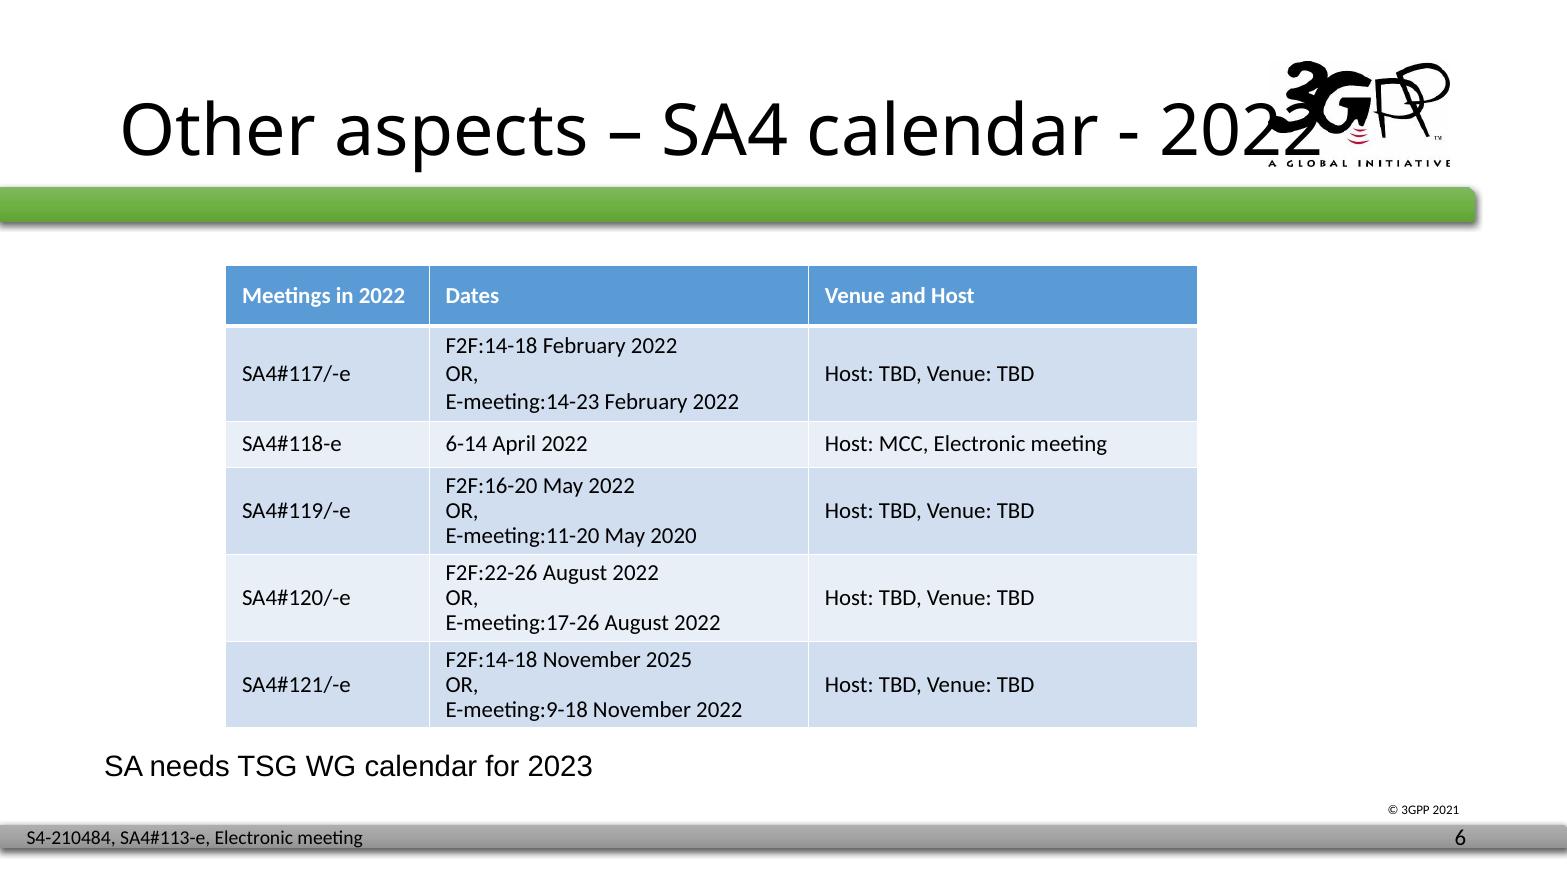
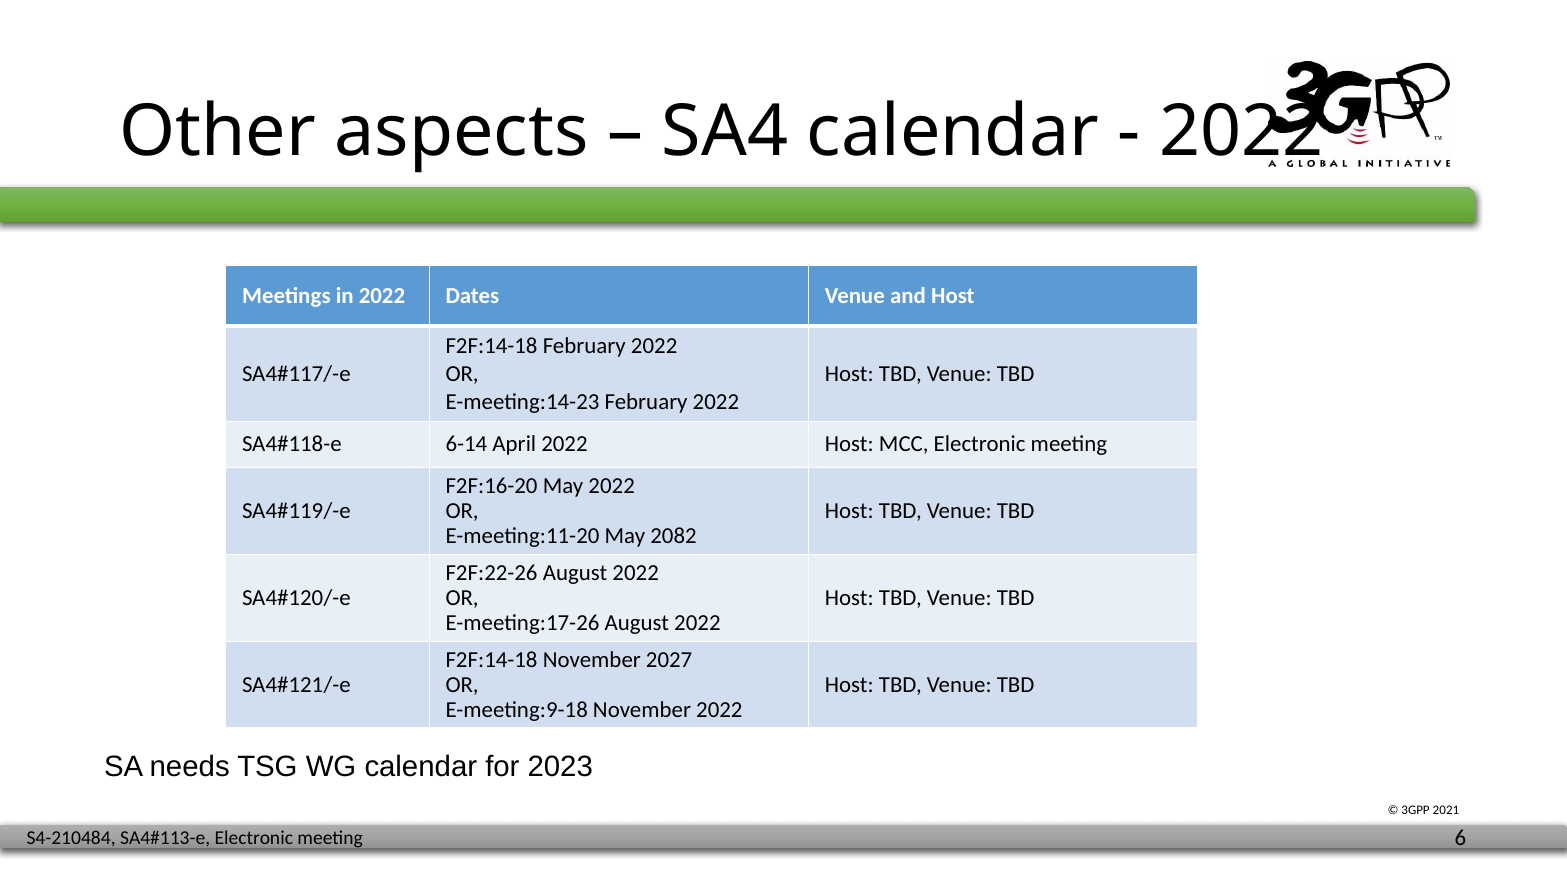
2020: 2020 -> 2082
2025: 2025 -> 2027
